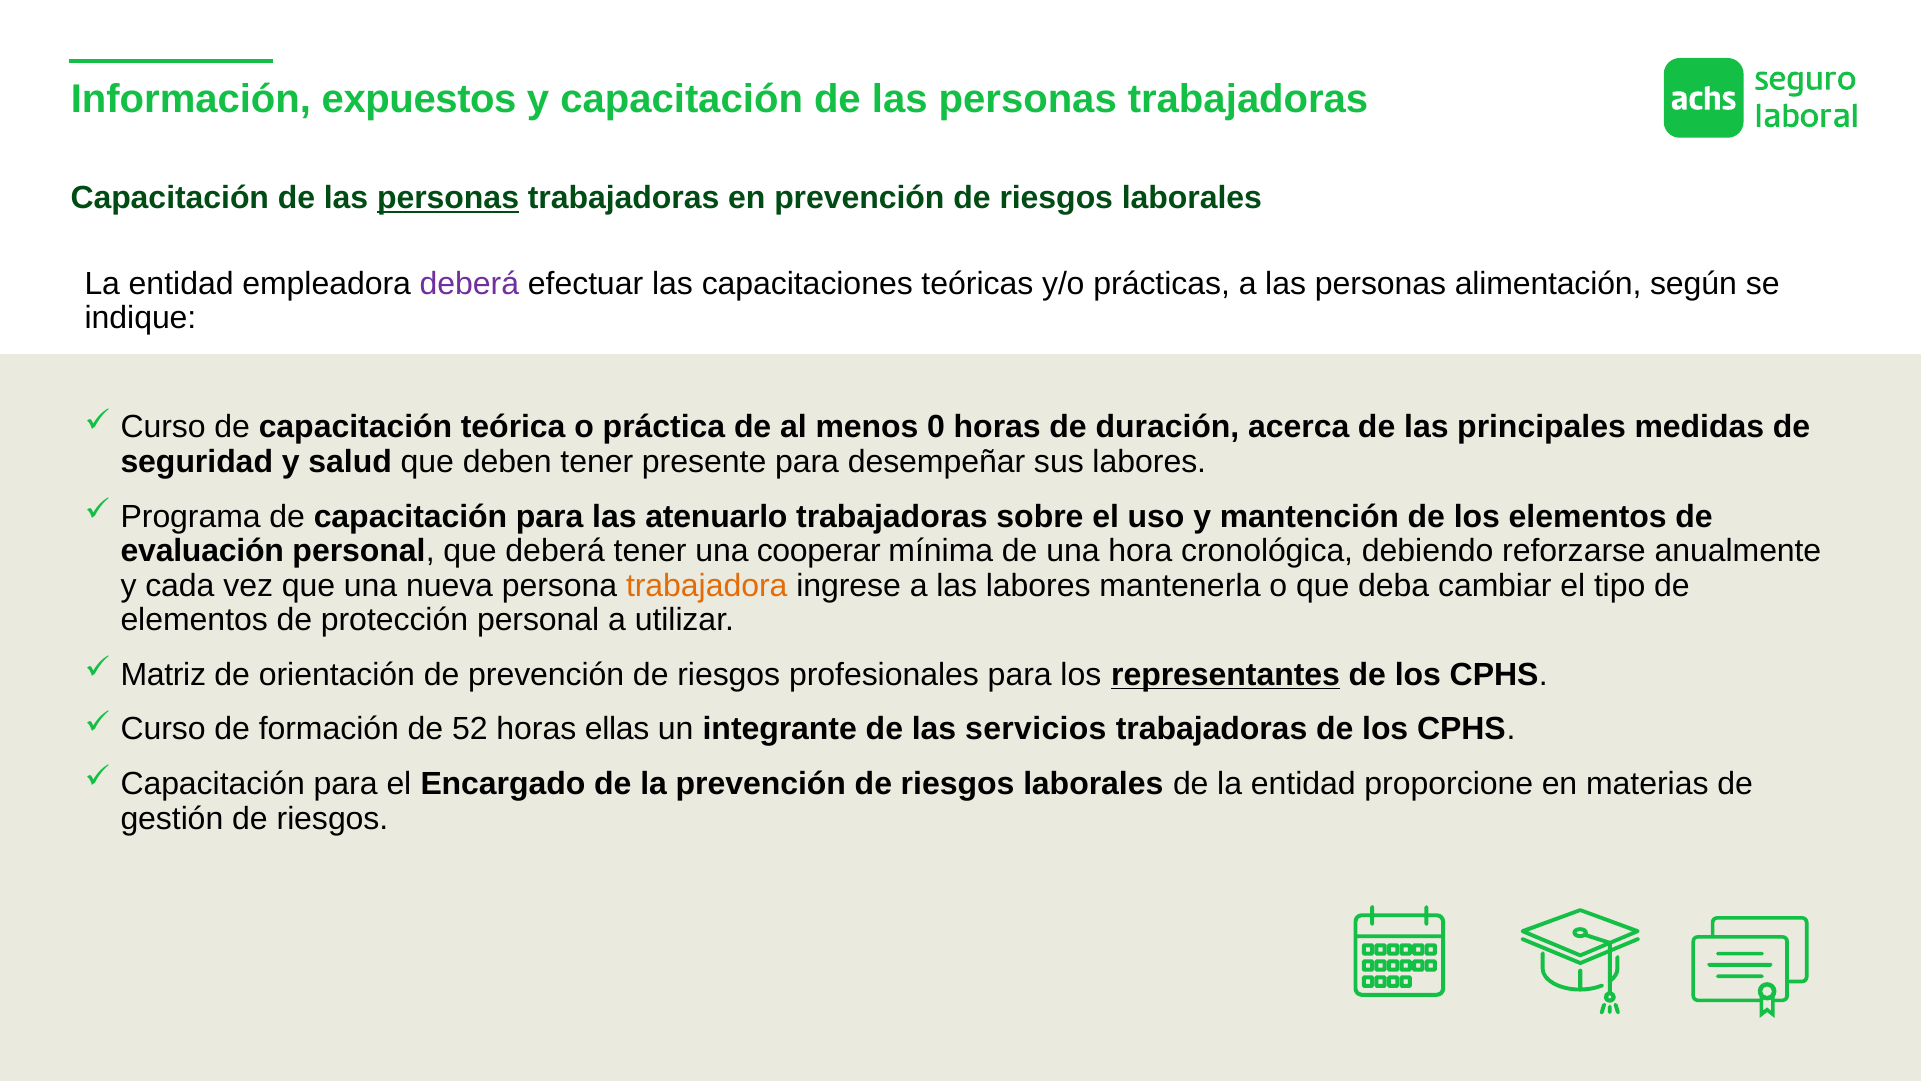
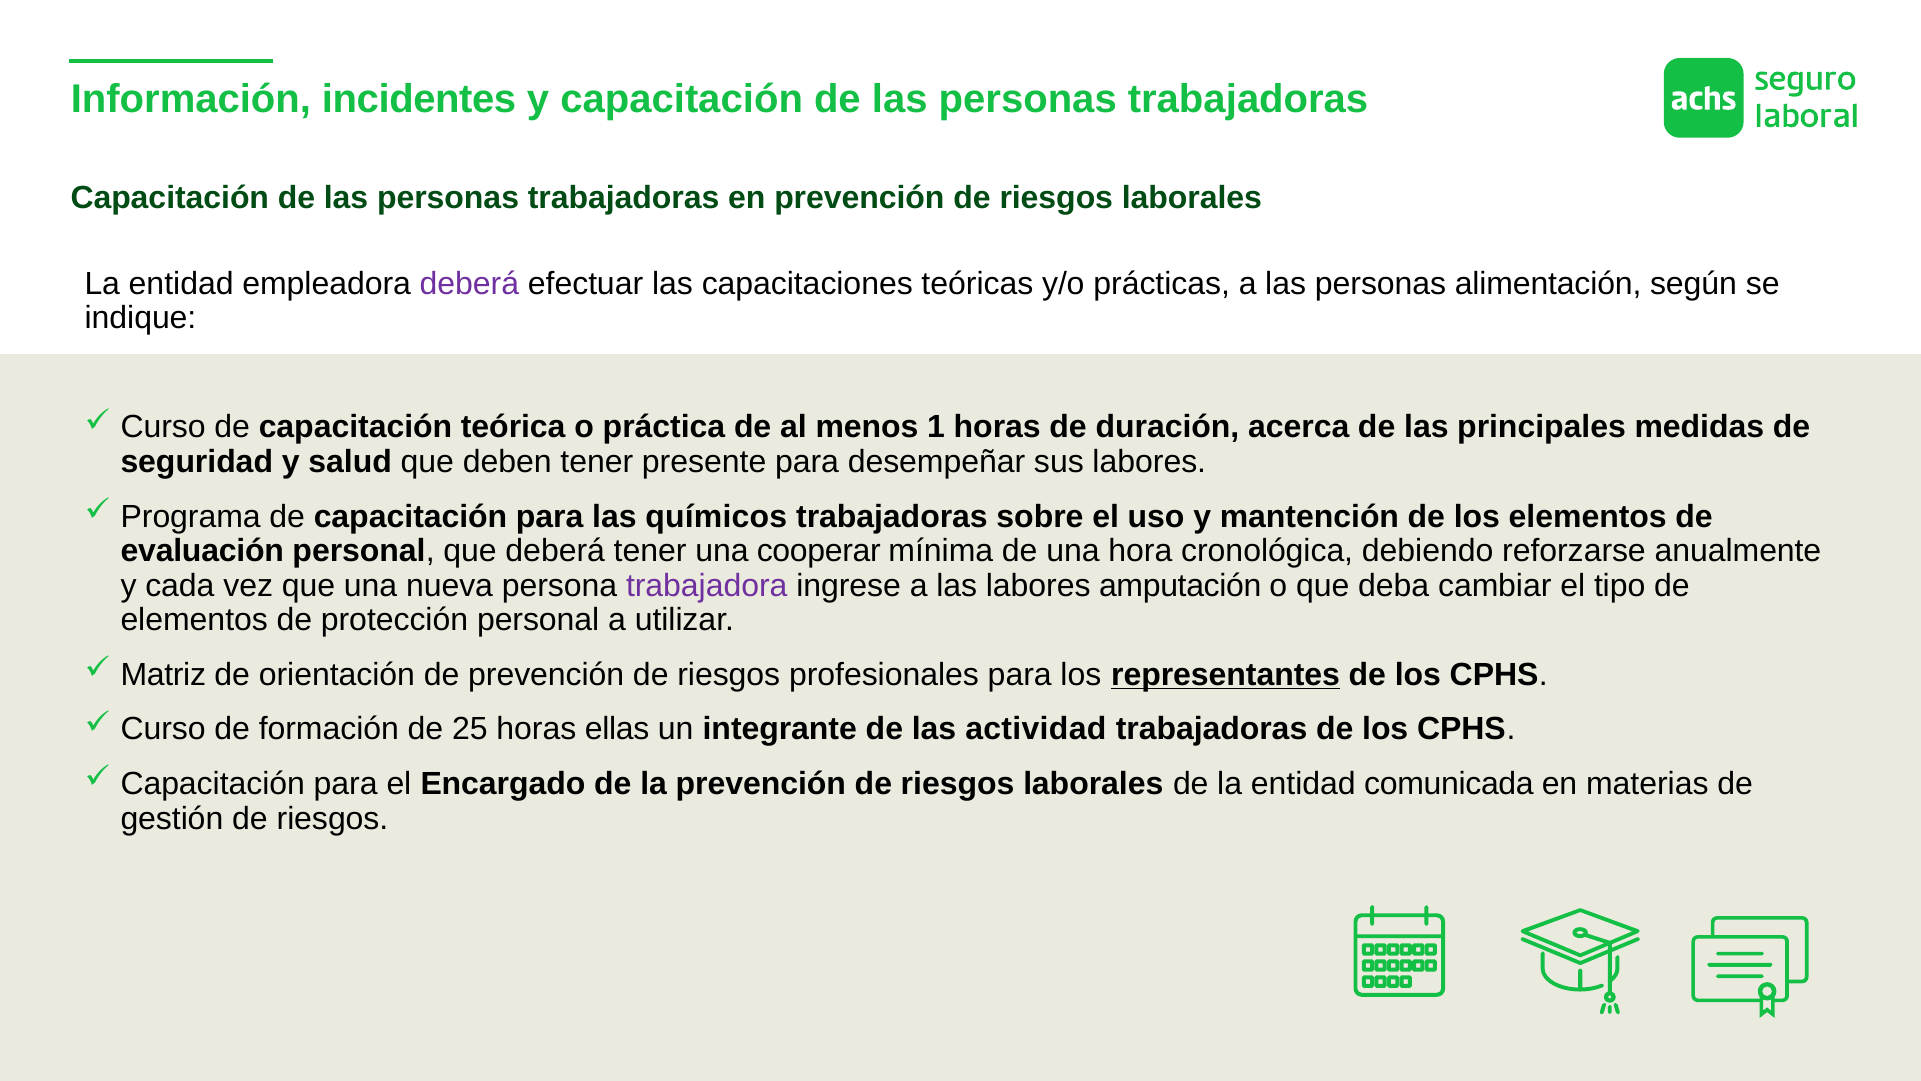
expuestos: expuestos -> incidentes
personas at (448, 198) underline: present -> none
0: 0 -> 1
atenuarlo: atenuarlo -> químicos
trabajadora colour: orange -> purple
mantenerla: mantenerla -> amputación
52: 52 -> 25
servicios: servicios -> actividad
proporcione: proporcione -> comunicada
